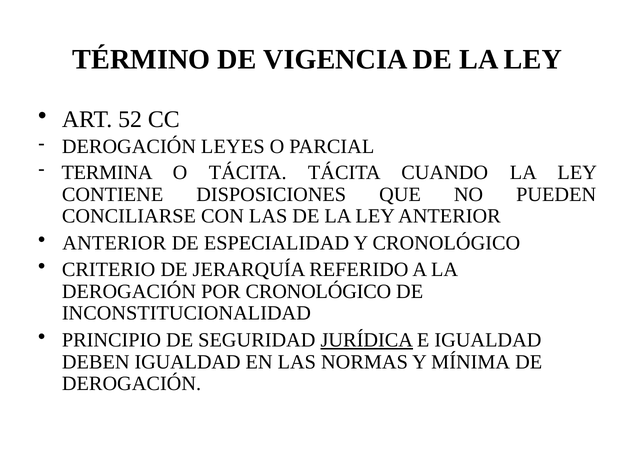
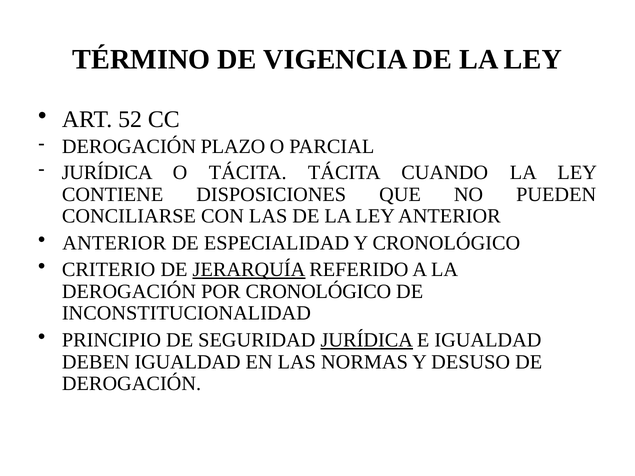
LEYES: LEYES -> PLAZO
TERMINA at (107, 173): TERMINA -> JURÍDICA
JERARQUÍA underline: none -> present
MÍNIMA: MÍNIMA -> DESUSO
